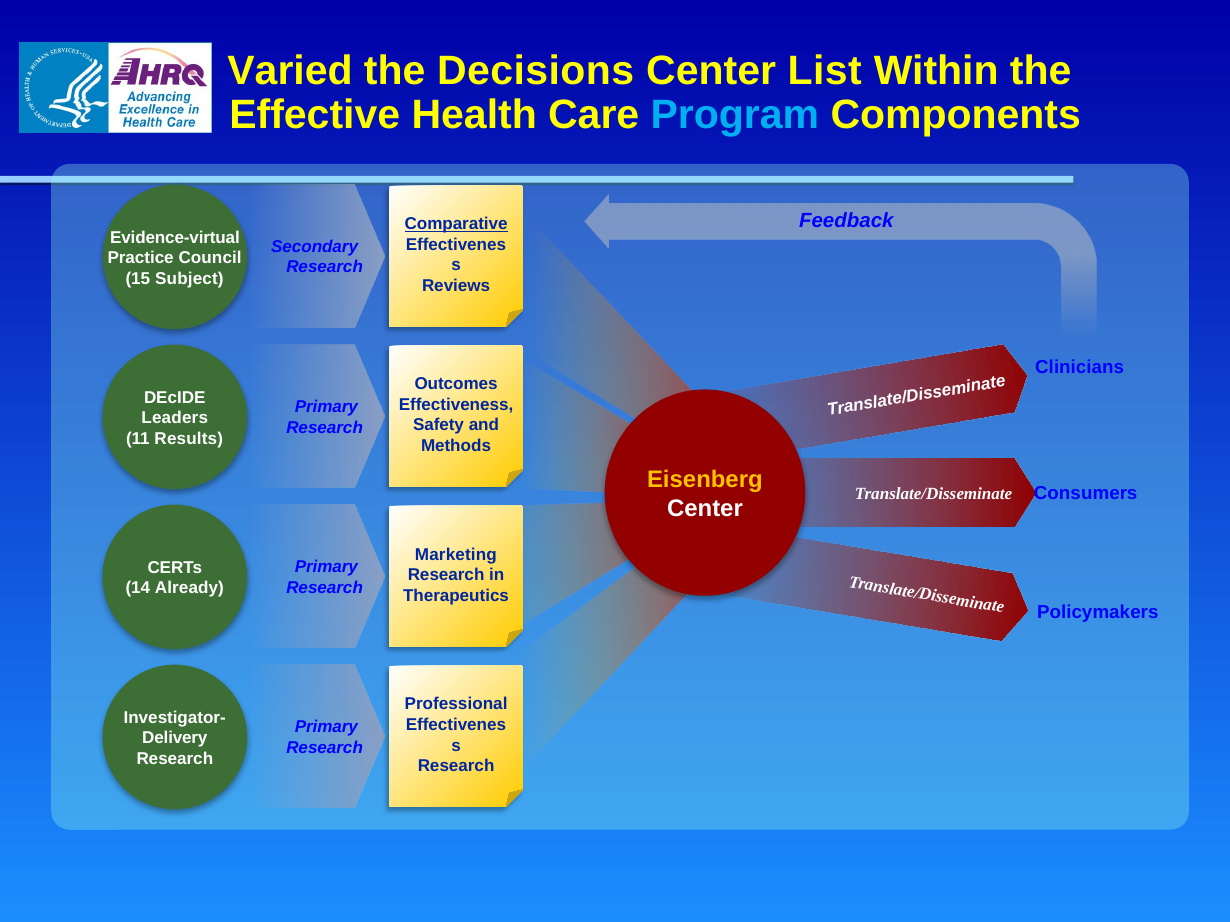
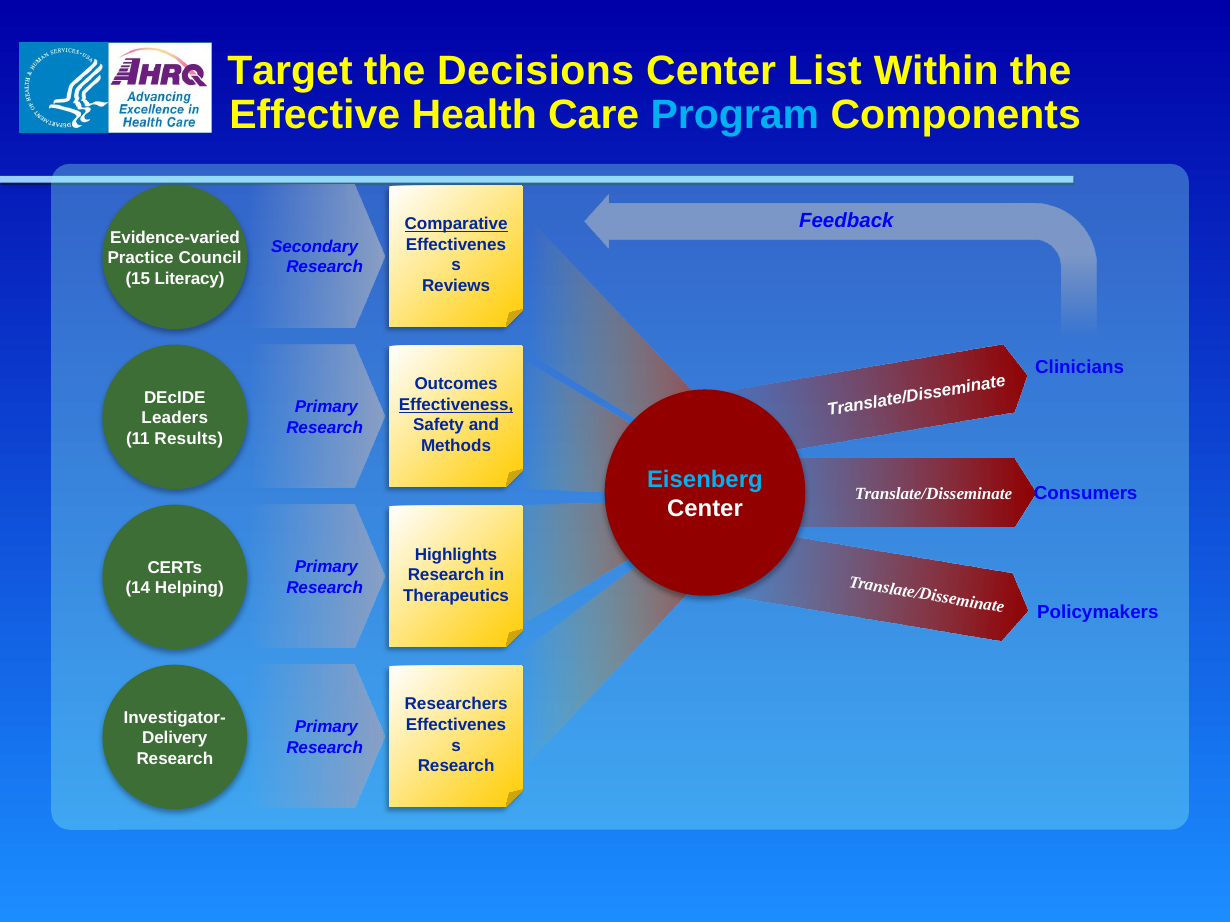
Varied: Varied -> Target
Evidence-virtual: Evidence-virtual -> Evidence-varied
Subject: Subject -> Literacy
Effectiveness underline: none -> present
Eisenberg colour: yellow -> light blue
Marketing: Marketing -> Highlights
Already: Already -> Helping
Professional: Professional -> Researchers
